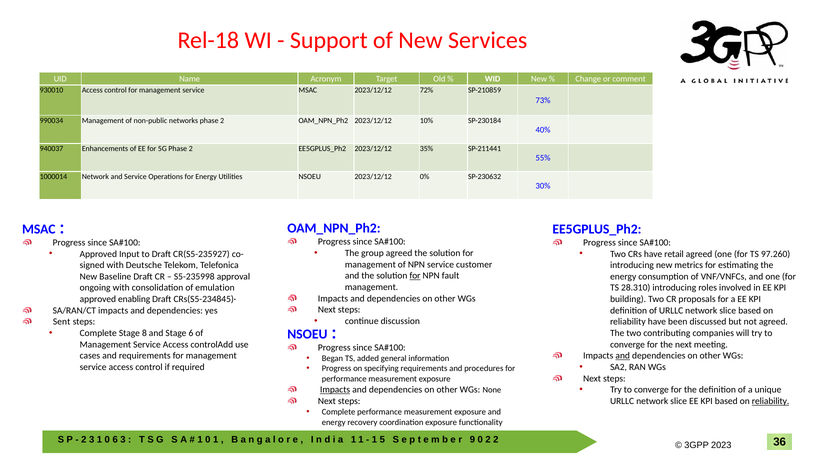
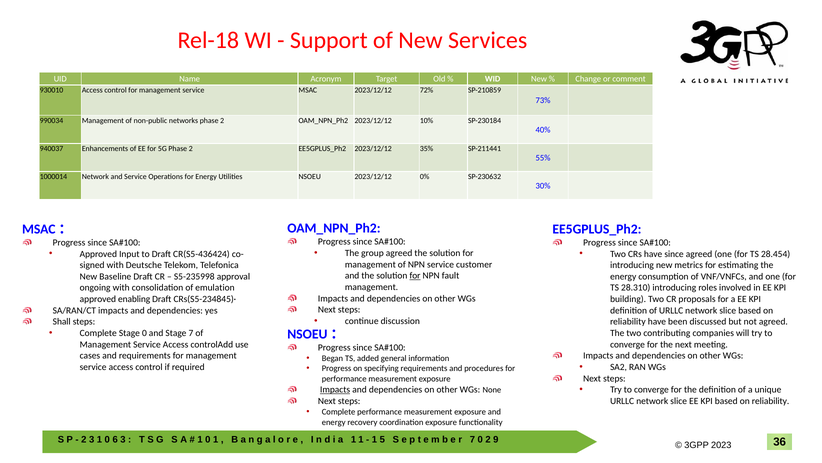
CR(S5-235927: CR(S5-235927 -> CR(S5-436424
have retail: retail -> since
97.260: 97.260 -> 28.454
Sent: Sent -> Shall
Stage 8: 8 -> 0
Stage 6: 6 -> 7
and at (623, 355) underline: present -> none
reliability at (771, 401) underline: present -> none
9 at (472, 439): 9 -> 7
2 2: 2 -> 9
